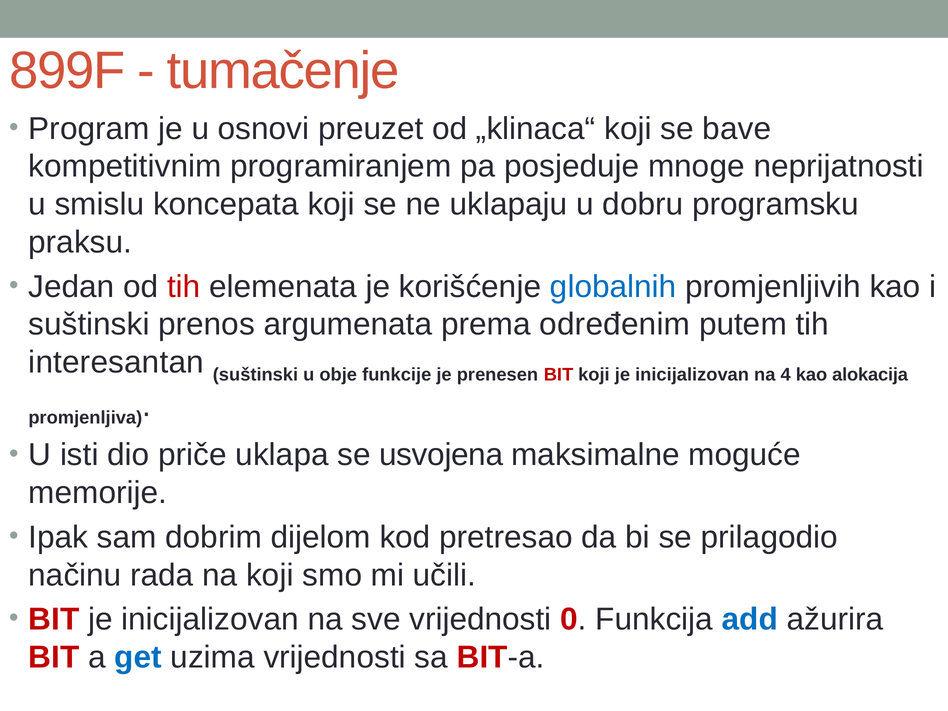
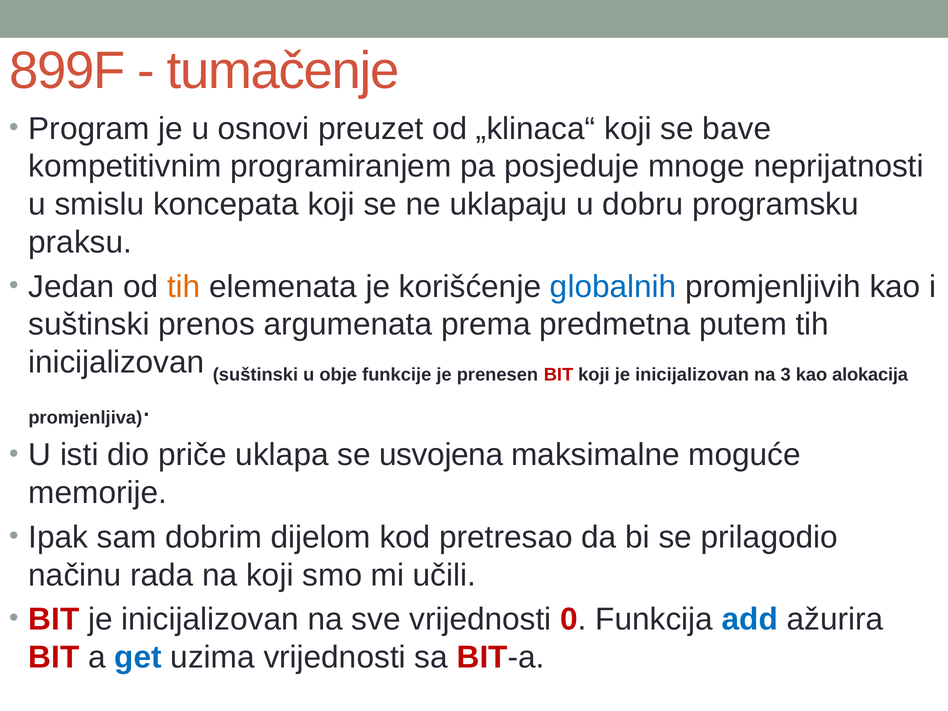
tih at (184, 287) colour: red -> orange
određenim: određenim -> predmetna
interesantan at (116, 362): interesantan -> inicijalizovan
4: 4 -> 3
